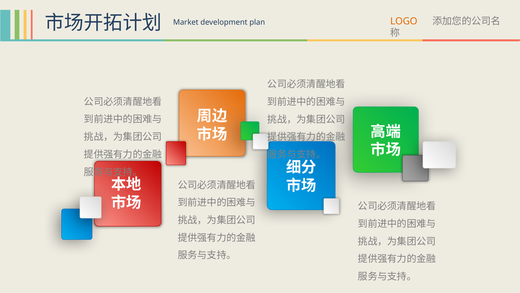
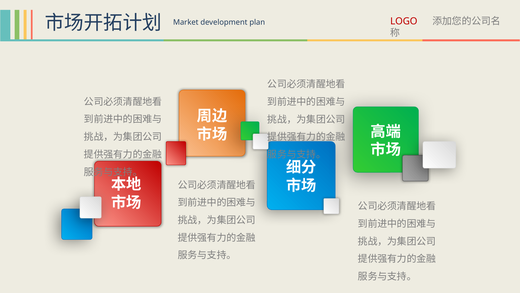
LOGO colour: orange -> red
